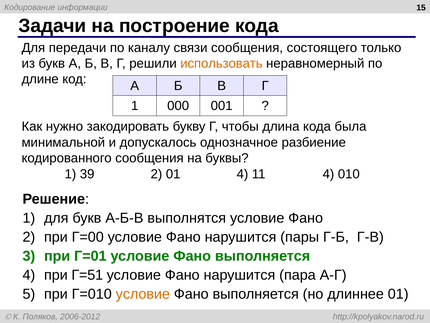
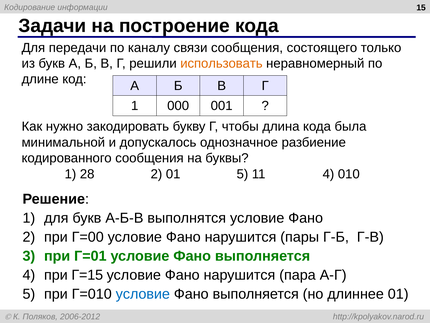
39: 39 -> 28
01 4: 4 -> 5
Г=51: Г=51 -> Г=15
условие at (143, 293) colour: orange -> blue
